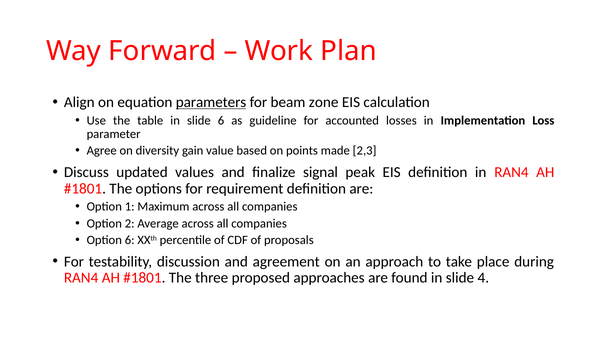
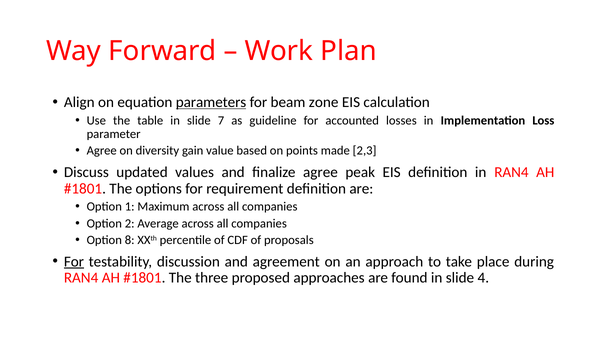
slide 6: 6 -> 7
finalize signal: signal -> agree
Option 6: 6 -> 8
For at (74, 261) underline: none -> present
